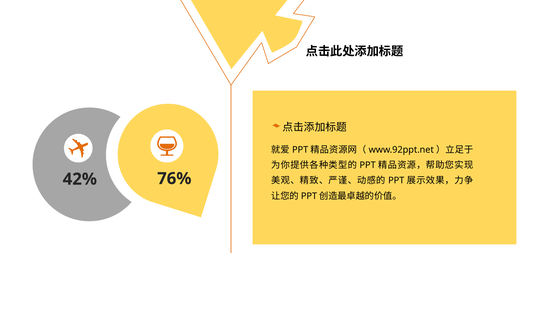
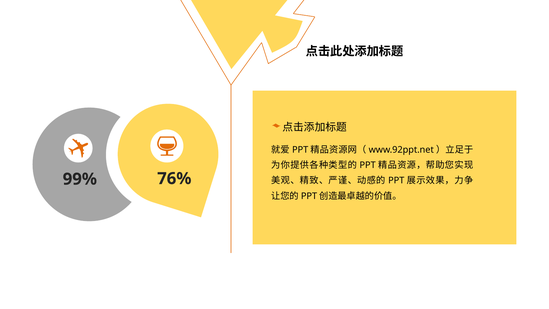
42%: 42% -> 99%
